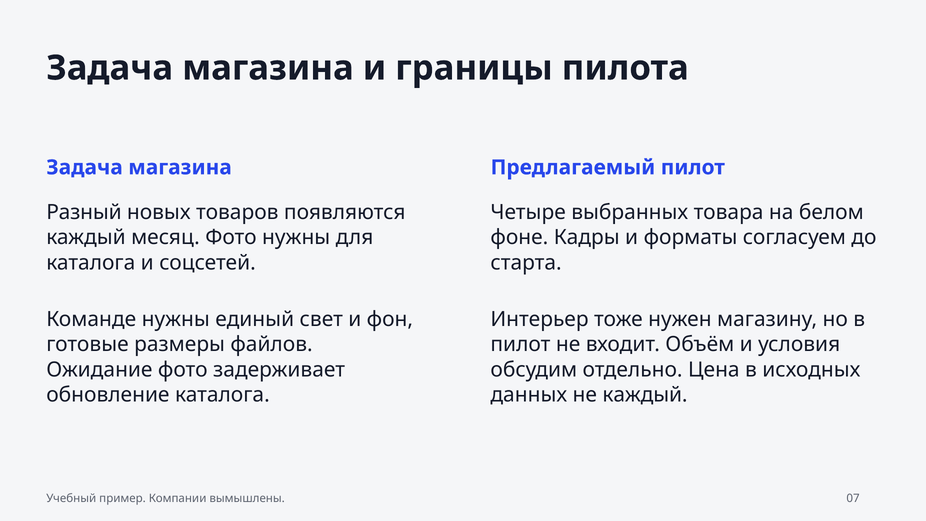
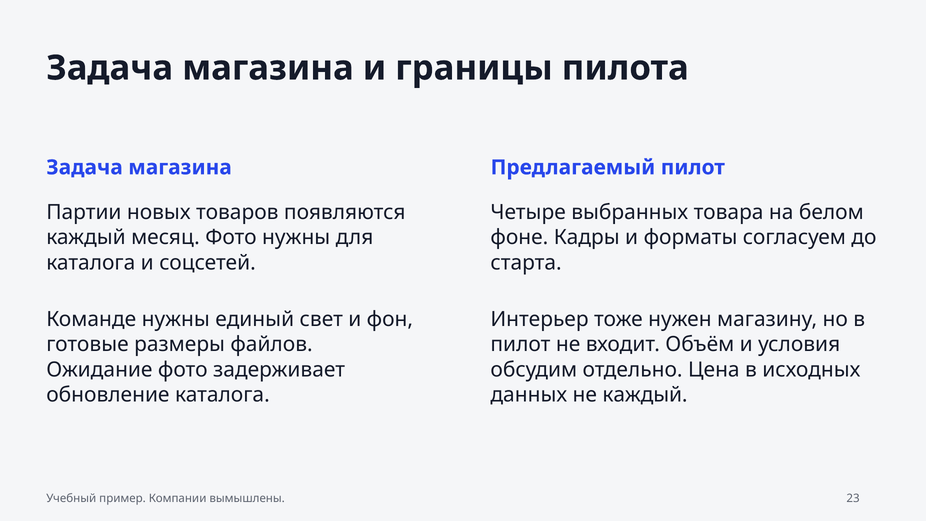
Разный: Разный -> Партии
07: 07 -> 23
